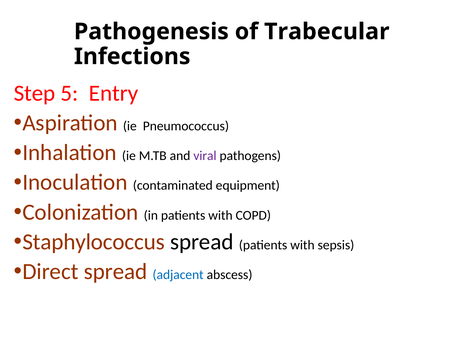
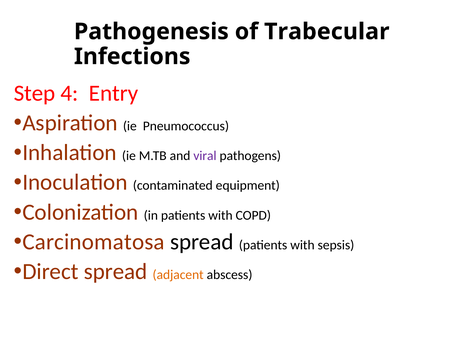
5: 5 -> 4
Staphylococcus: Staphylococcus -> Carcinomatosa
adjacent colour: blue -> orange
